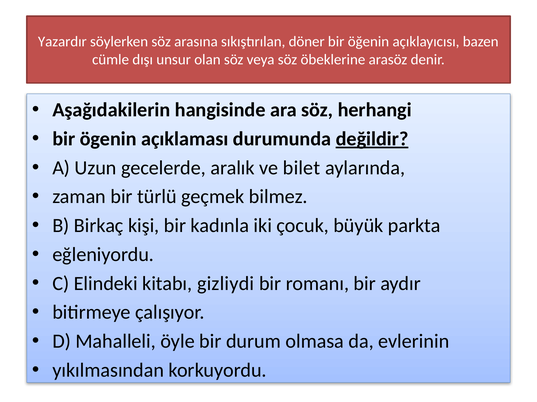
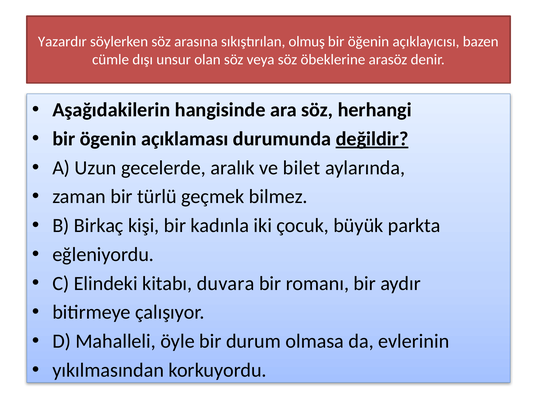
döner: döner -> olmuş
gizliydi: gizliydi -> duvara
